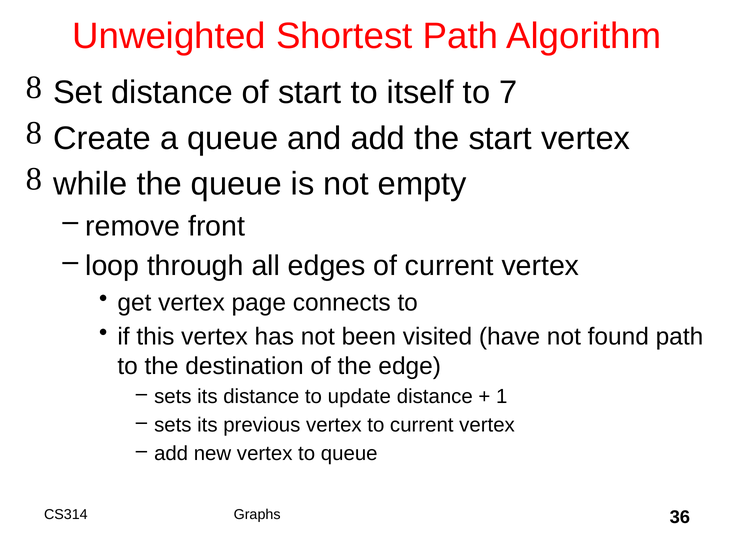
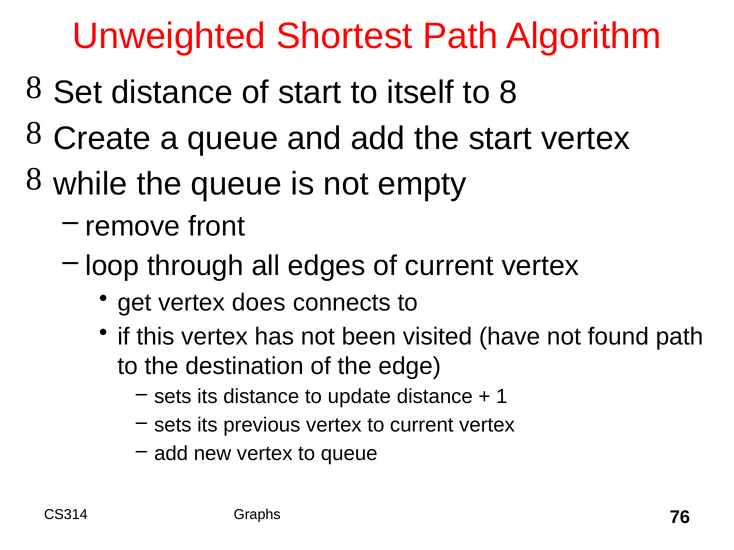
7: 7 -> 8
page: page -> does
36: 36 -> 76
